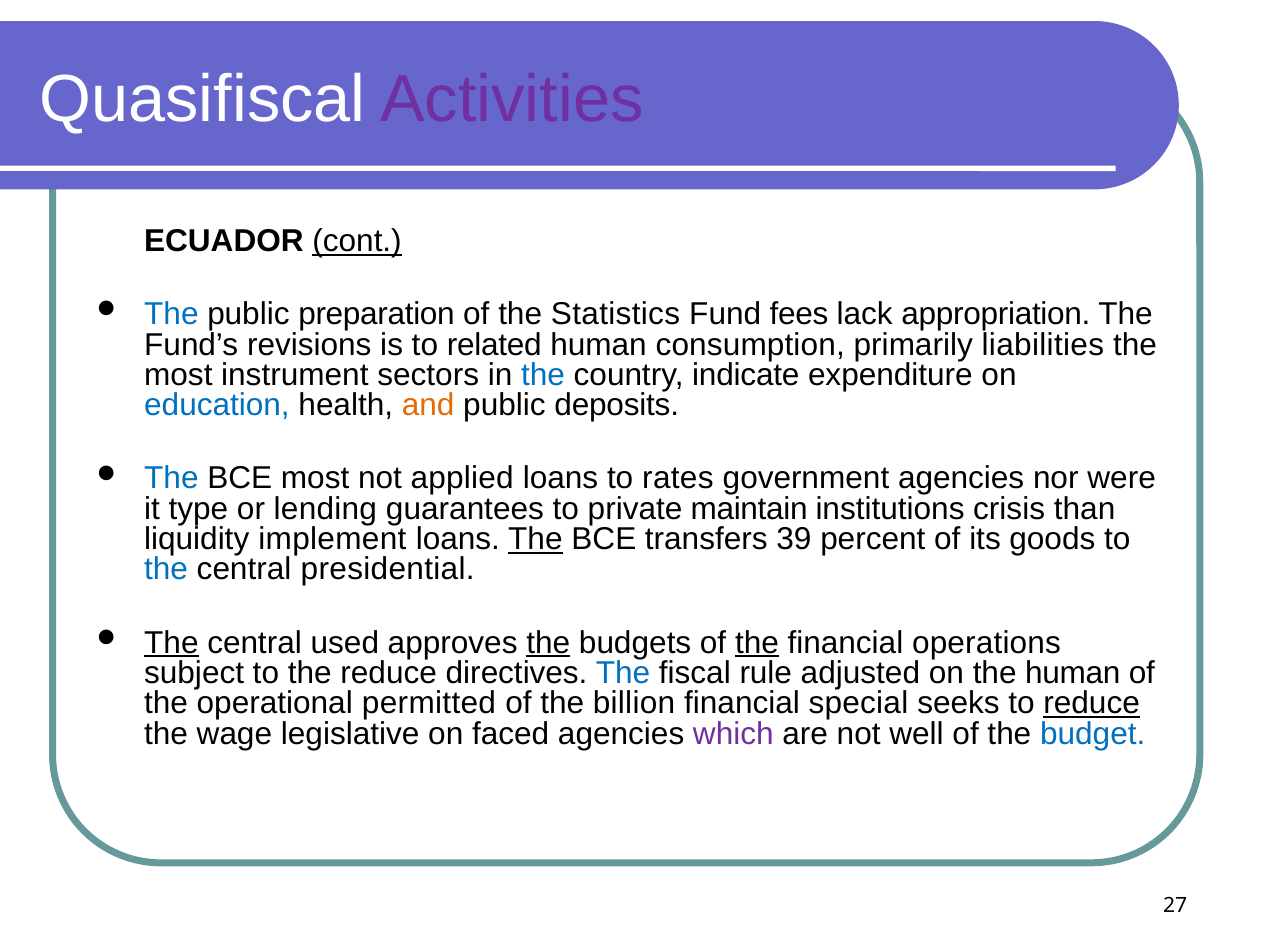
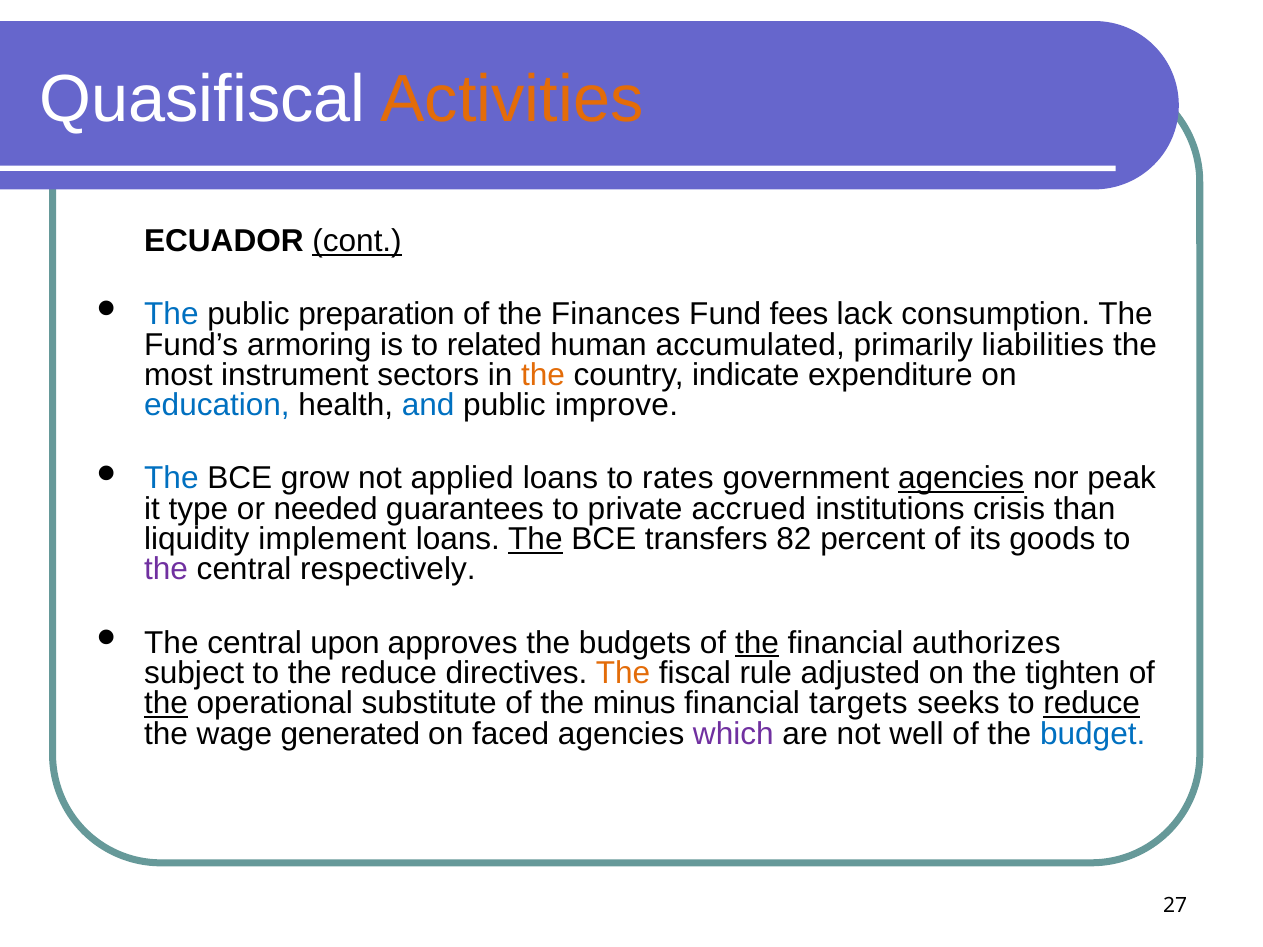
Activities colour: purple -> orange
Statistics: Statistics -> Finances
appropriation: appropriation -> consumption
revisions: revisions -> armoring
consumption: consumption -> accumulated
the at (543, 375) colour: blue -> orange
and colour: orange -> blue
deposits: deposits -> improve
BCE most: most -> grow
agencies at (961, 479) underline: none -> present
were: were -> peak
lending: lending -> needed
maintain: maintain -> accrued
39: 39 -> 82
the at (166, 570) colour: blue -> purple
presidential: presidential -> respectively
The at (171, 643) underline: present -> none
used: used -> upon
the at (548, 643) underline: present -> none
operations: operations -> authorizes
The at (623, 673) colour: blue -> orange
the human: human -> tighten
the at (166, 704) underline: none -> present
permitted: permitted -> substitute
billion: billion -> minus
special: special -> targets
legislative: legislative -> generated
